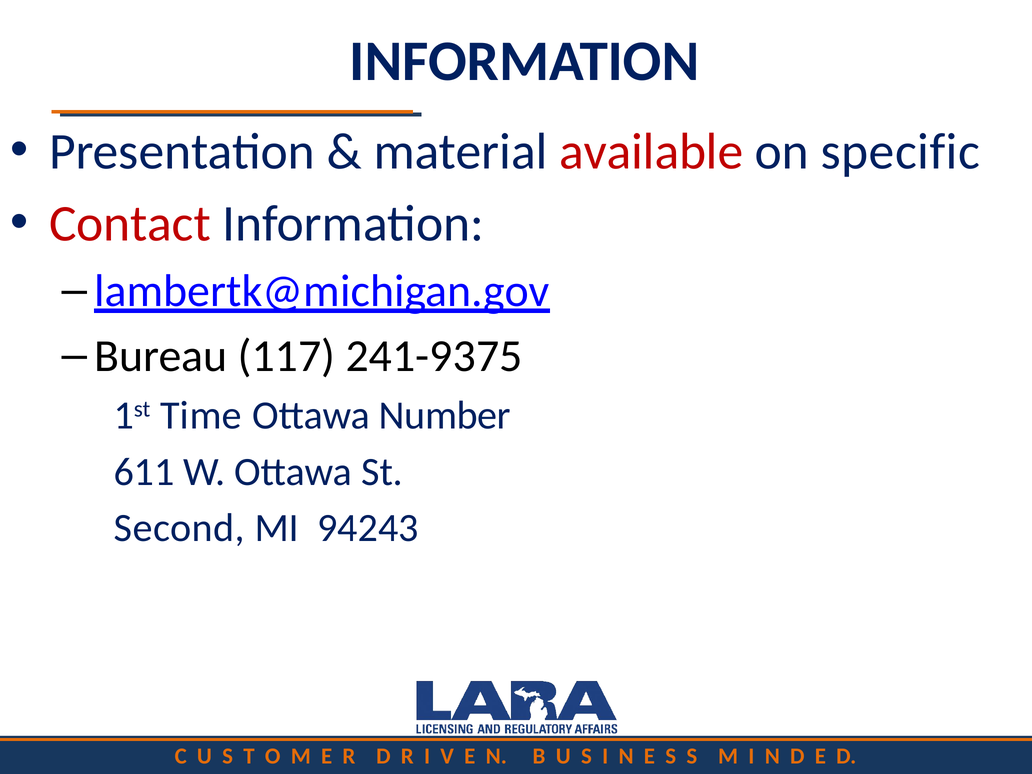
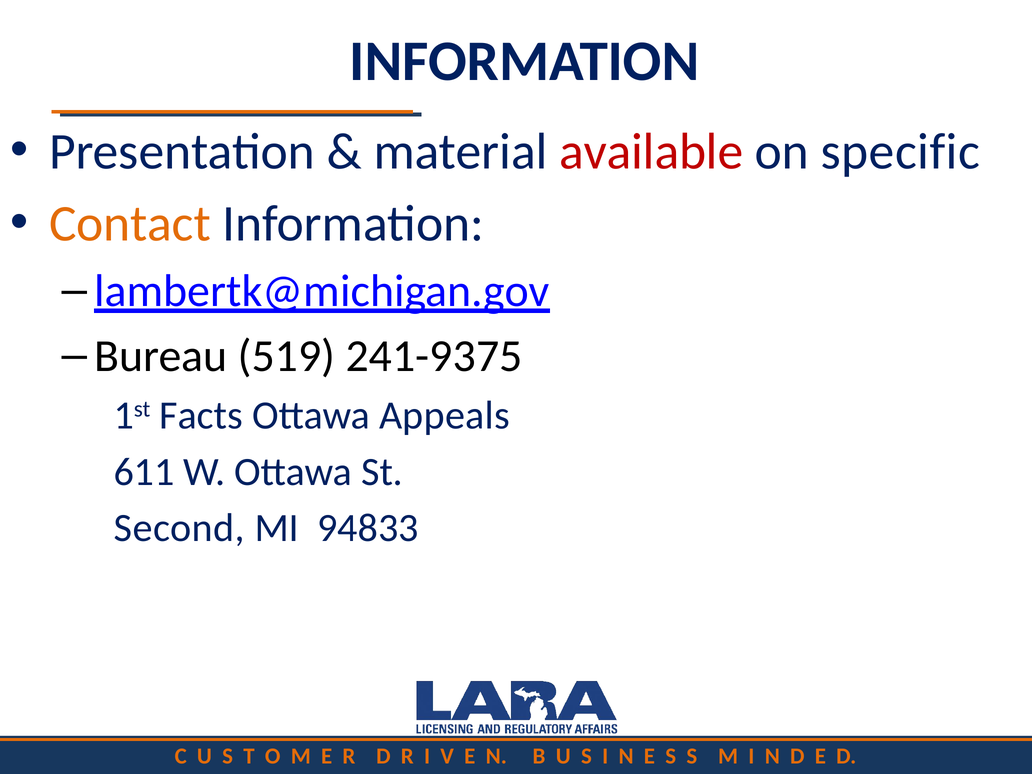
Contact colour: red -> orange
117: 117 -> 519
Time: Time -> Facts
Number: Number -> Appeals
94243: 94243 -> 94833
